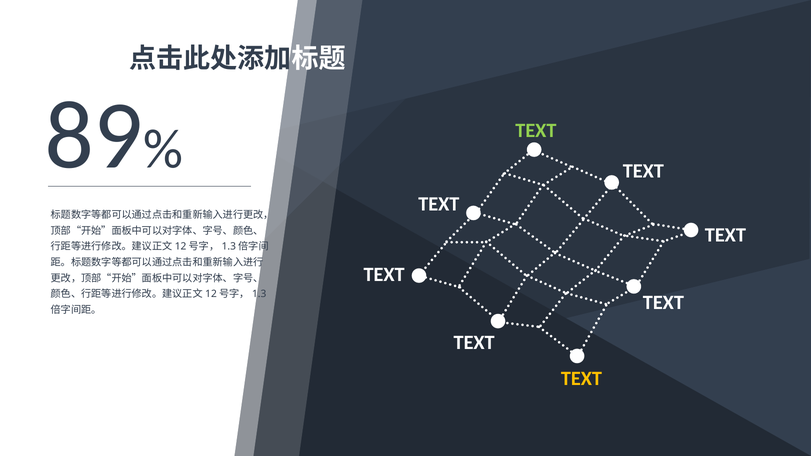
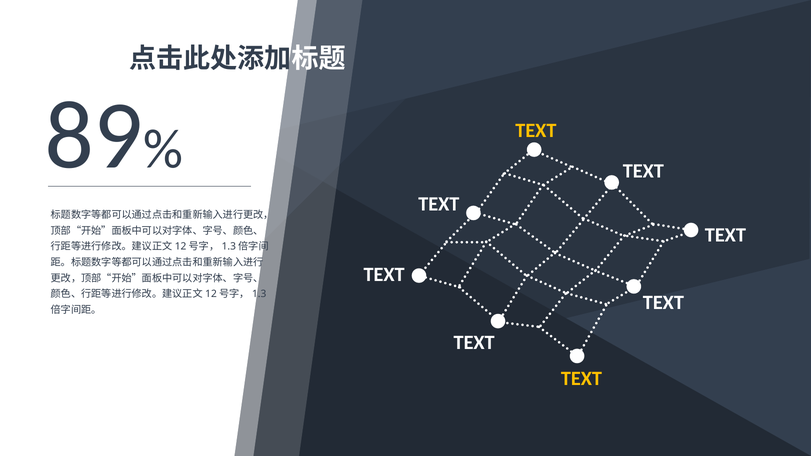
TEXT at (536, 130) colour: light green -> yellow
